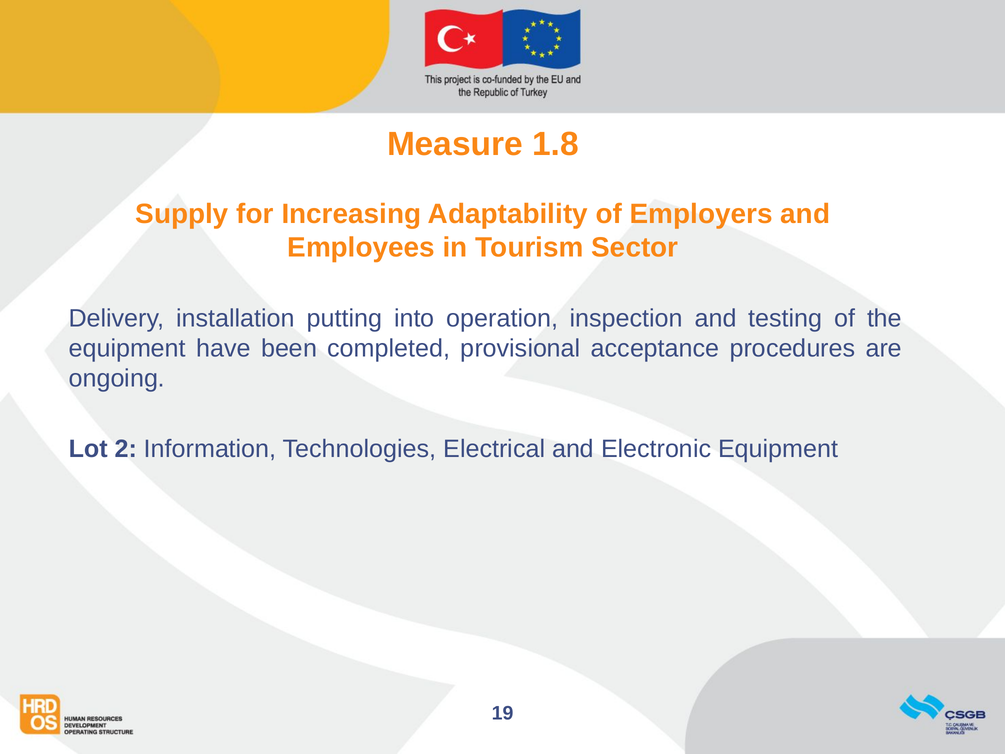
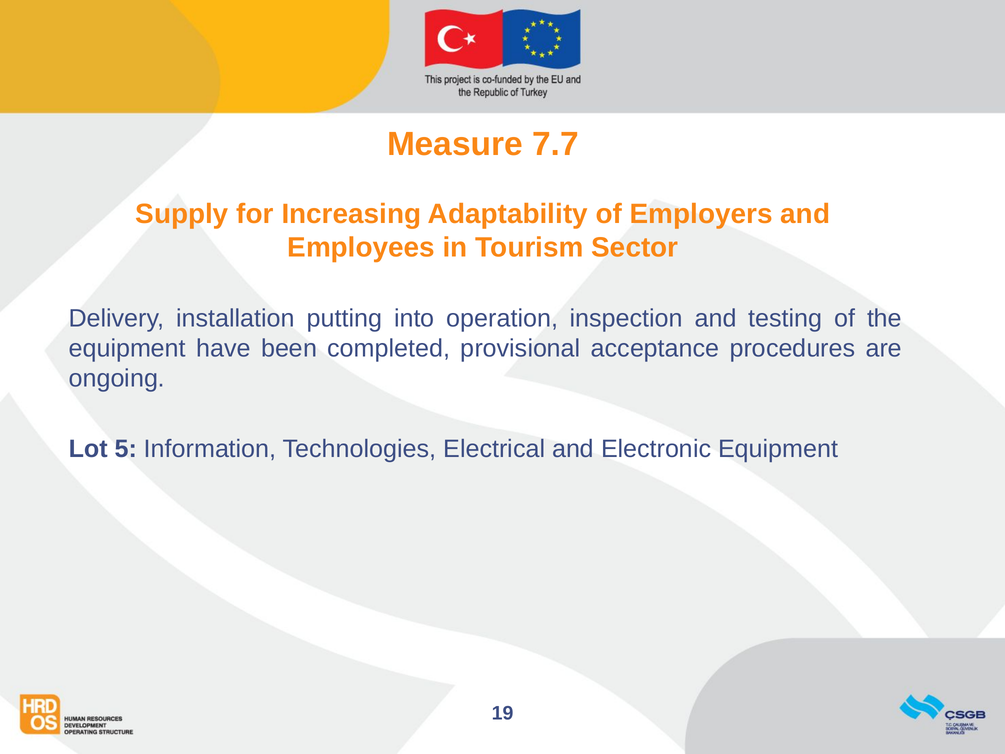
1.8: 1.8 -> 7.7
2: 2 -> 5
